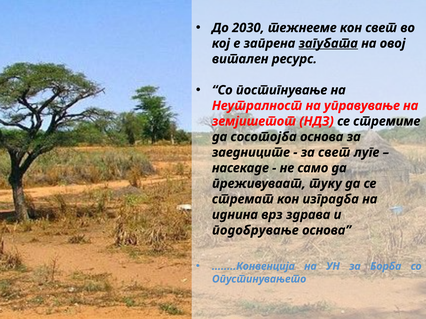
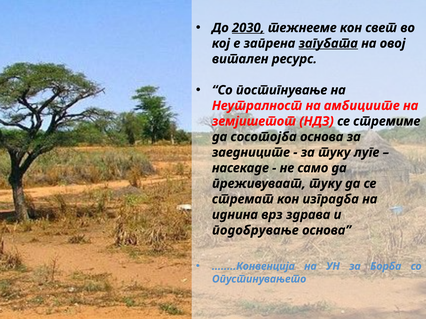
2030 underline: none -> present
управување: управување -> амбициите
за свет: свет -> туку
